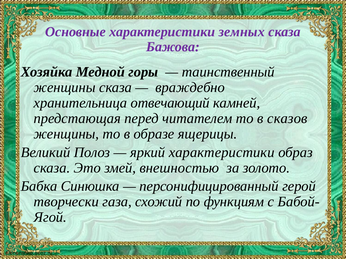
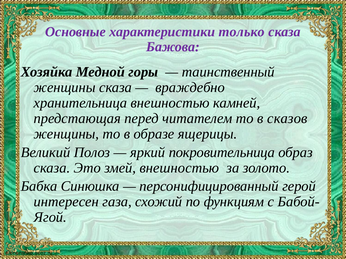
земных: земных -> только
хранительница отвечающий: отвечающий -> внешностью
яркий характеристики: характеристики -> покровительница
творчески: творчески -> интересен
